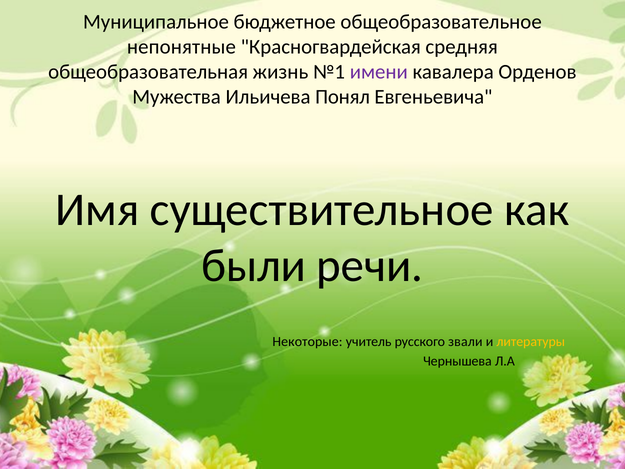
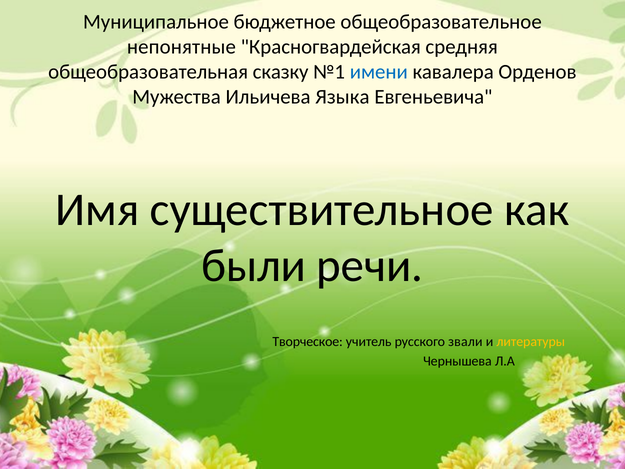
жизнь: жизнь -> сказку
имени colour: purple -> blue
Понял: Понял -> Языка
Некоторые: Некоторые -> Творческое
